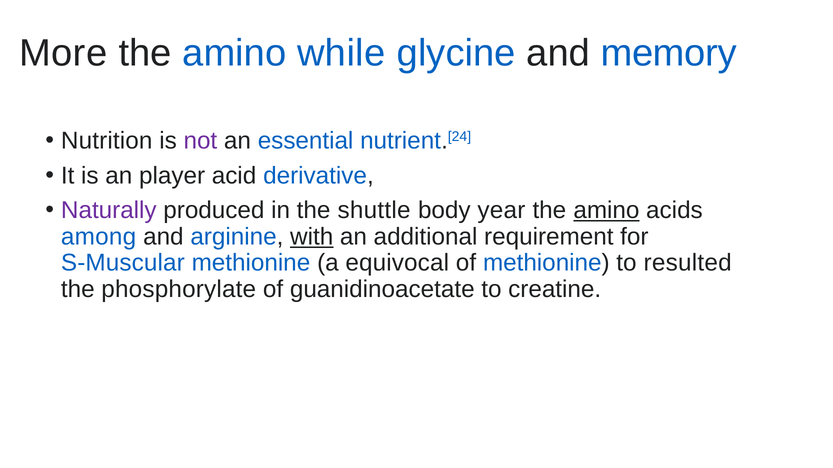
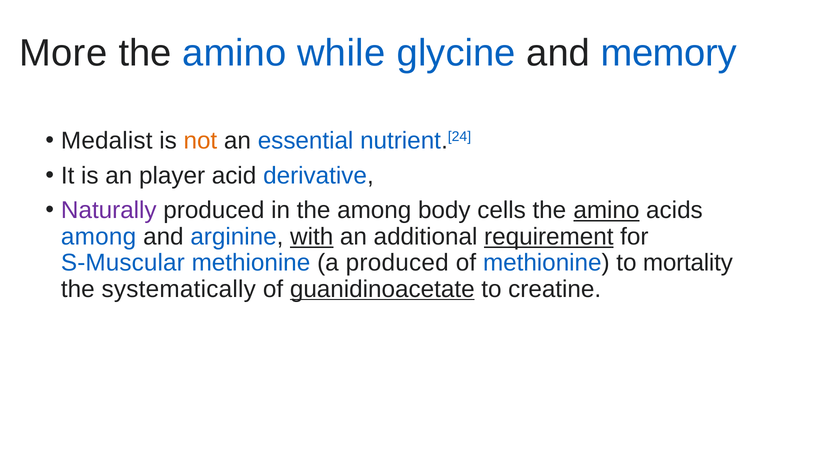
Nutrition: Nutrition -> Medalist
not colour: purple -> orange
the shuttle: shuttle -> among
year: year -> cells
requirement underline: none -> present
a equivocal: equivocal -> produced
resulted: resulted -> mortality
phosphorylate: phosphorylate -> systematically
guanidinoacetate underline: none -> present
